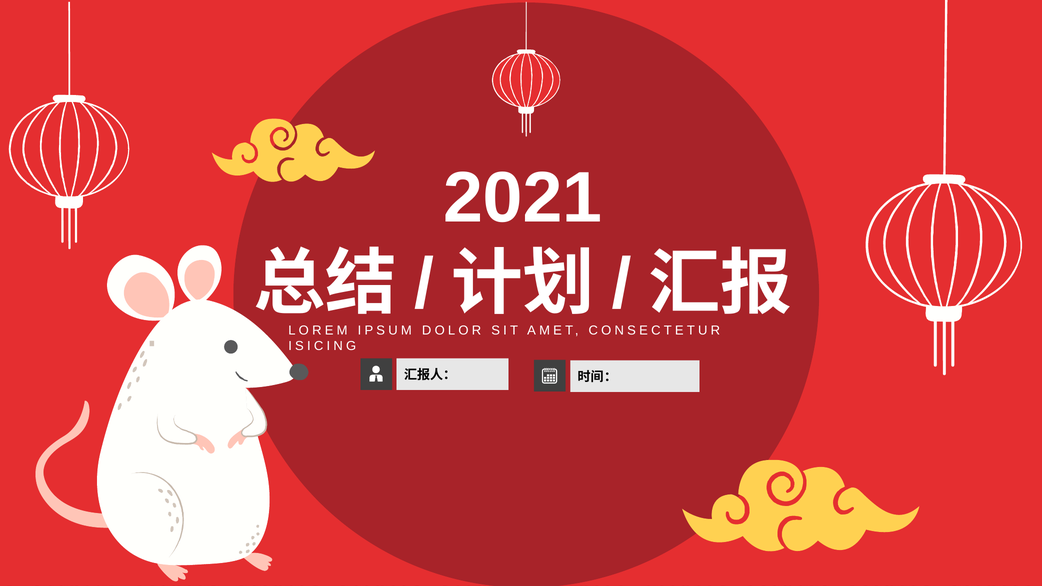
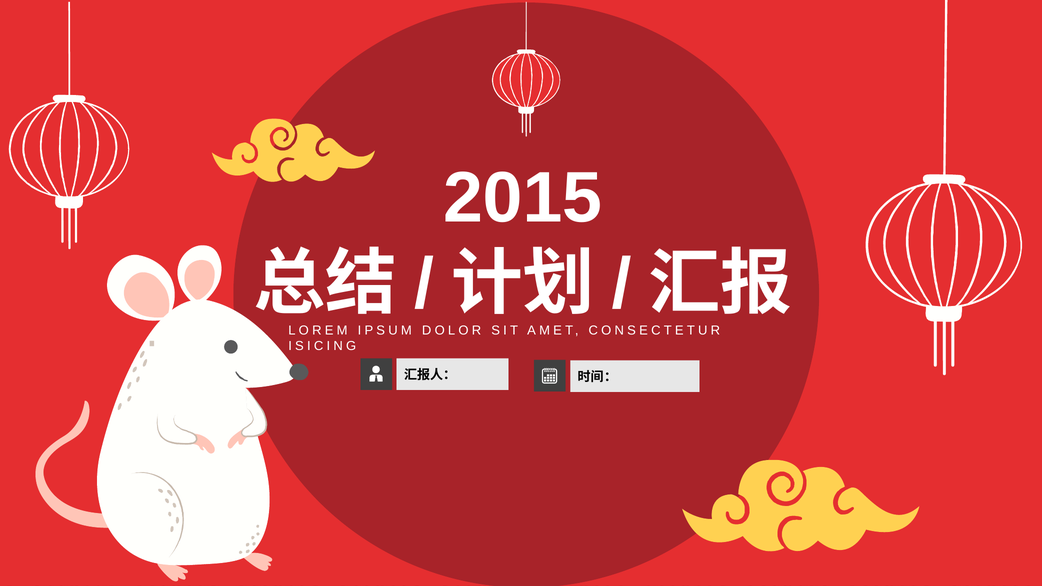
2021: 2021 -> 2015
